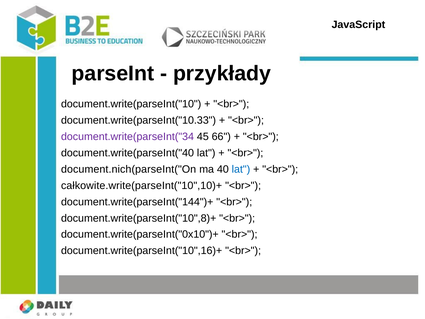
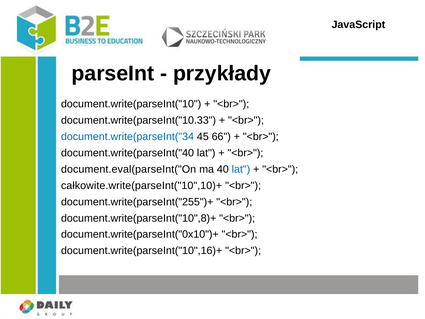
document.write(parseInt("34 colour: purple -> blue
document.nich(parseInt("On: document.nich(parseInt("On -> document.eval(parseInt("On
document.write(parseInt("144")+: document.write(parseInt("144")+ -> document.write(parseInt("255")+
